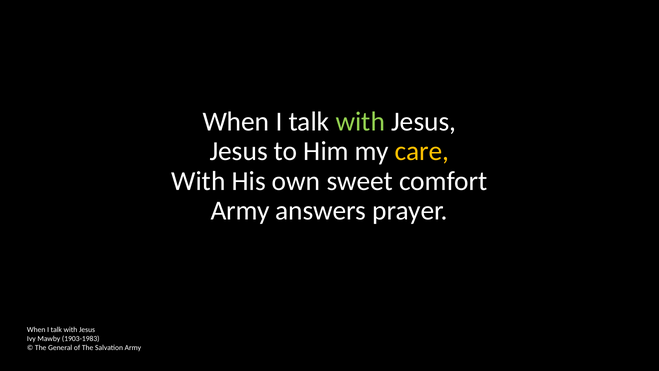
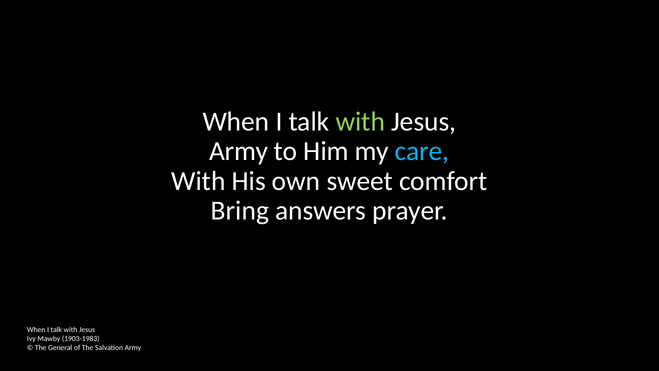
Jesus at (239, 151): Jesus -> Army
care colour: yellow -> light blue
Army at (240, 211): Army -> Bring
